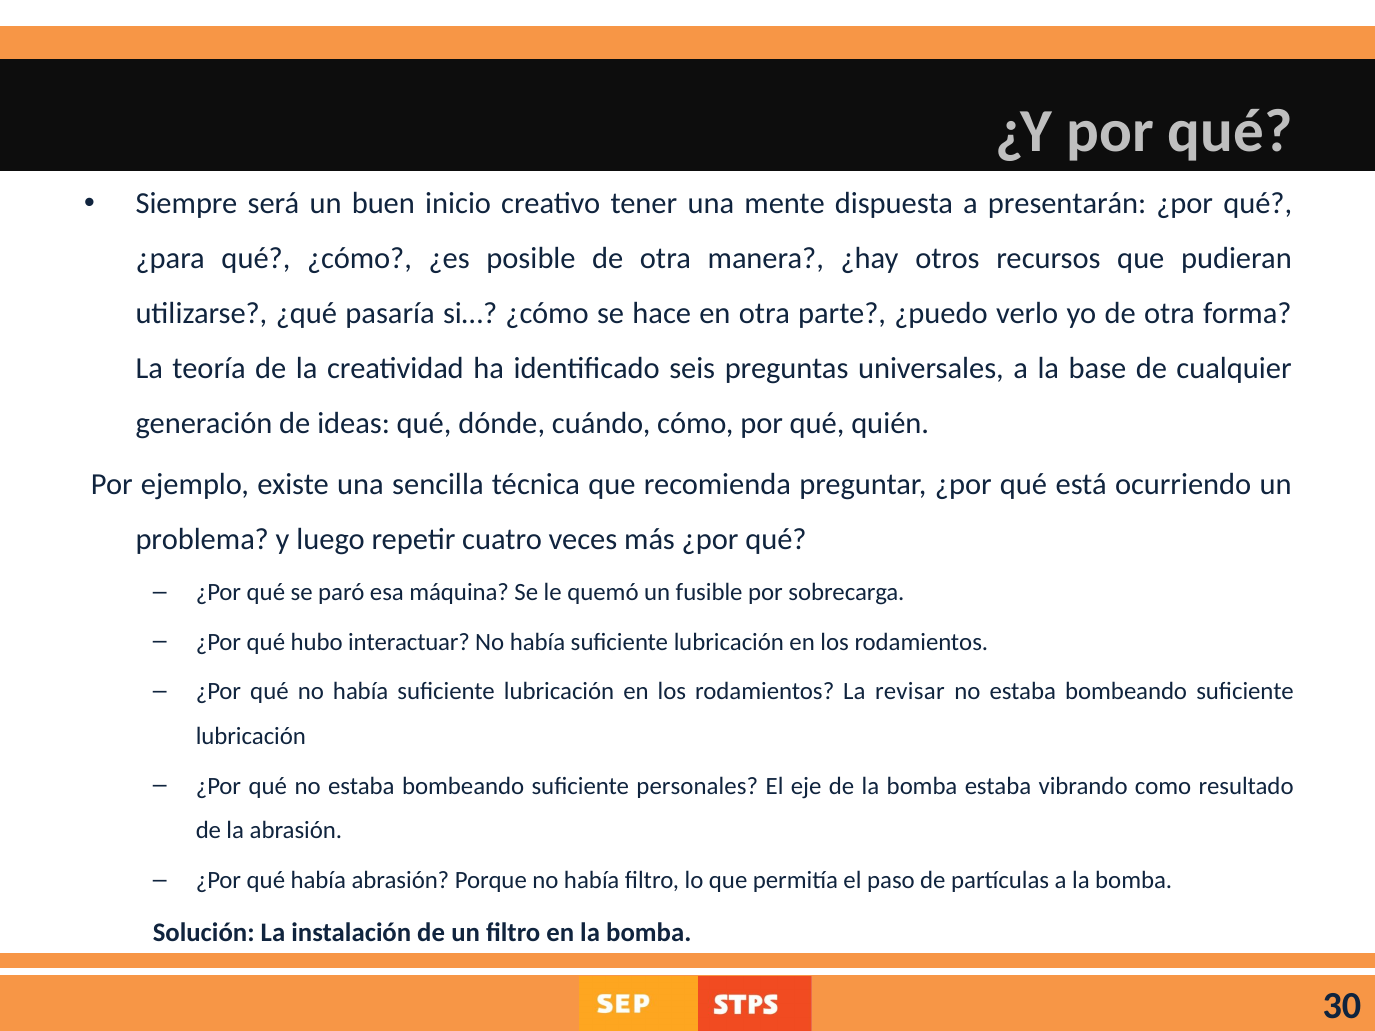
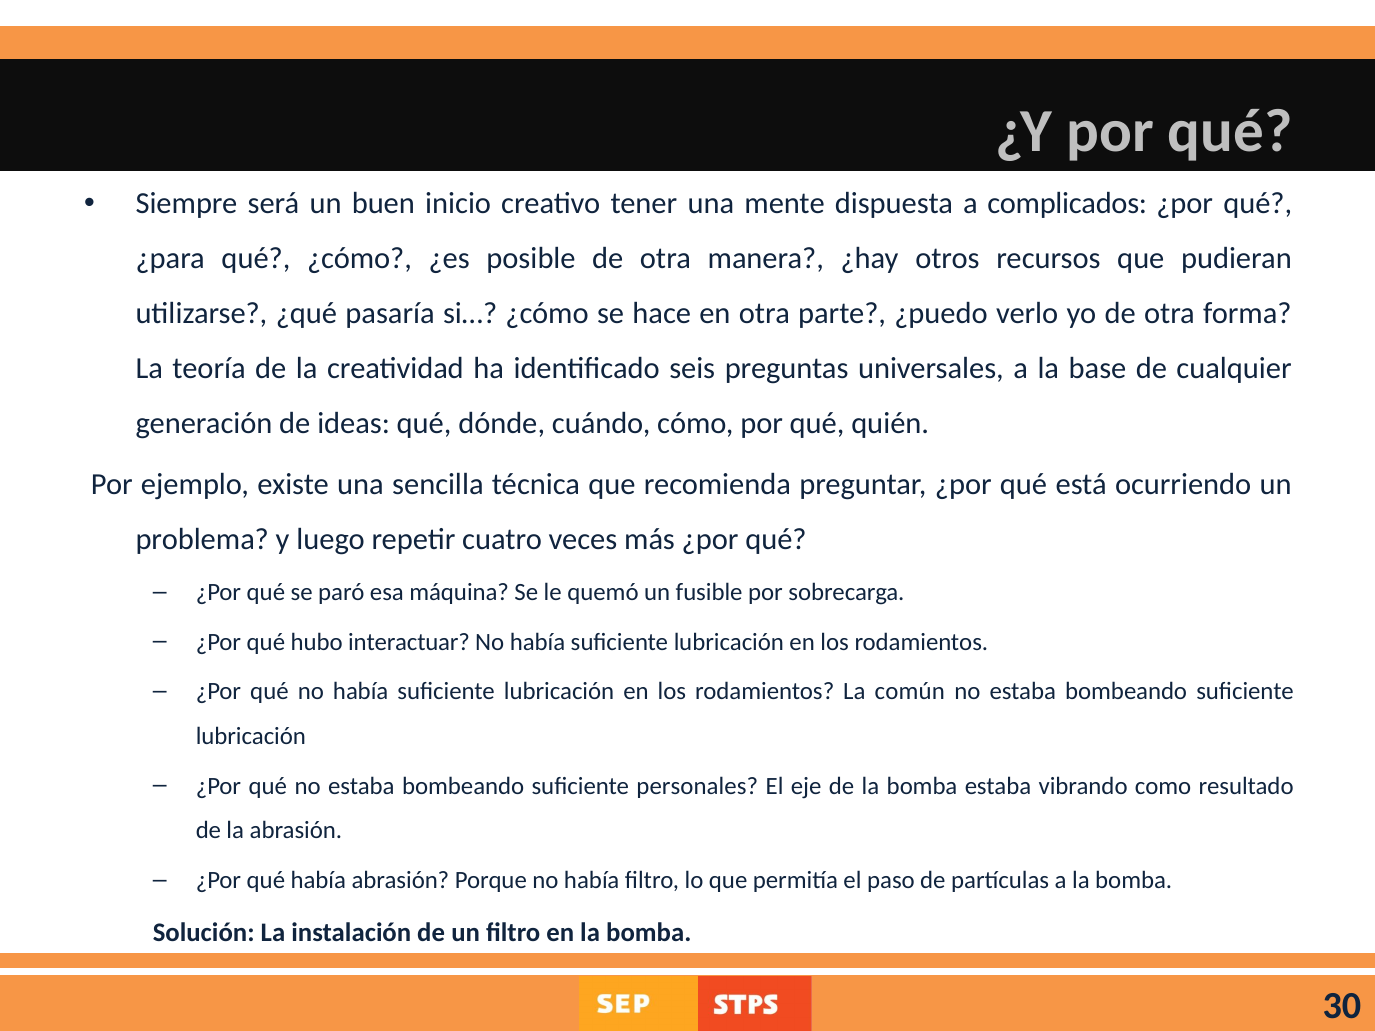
presentarán: presentarán -> complicados
revisar: revisar -> común
